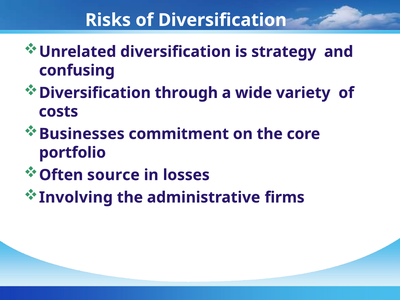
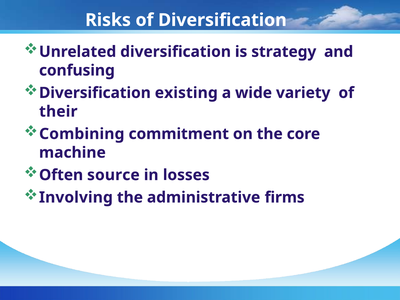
through: through -> existing
costs: costs -> their
Businesses: Businesses -> Combining
portfolio: portfolio -> machine
